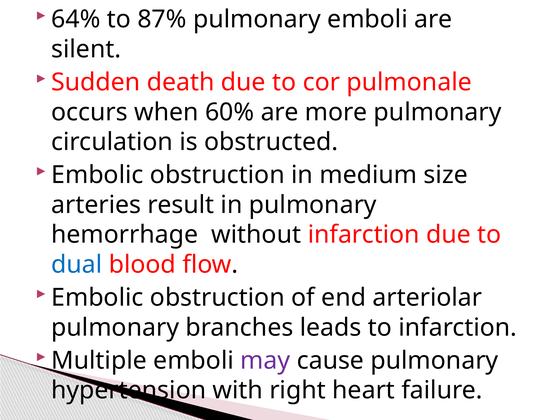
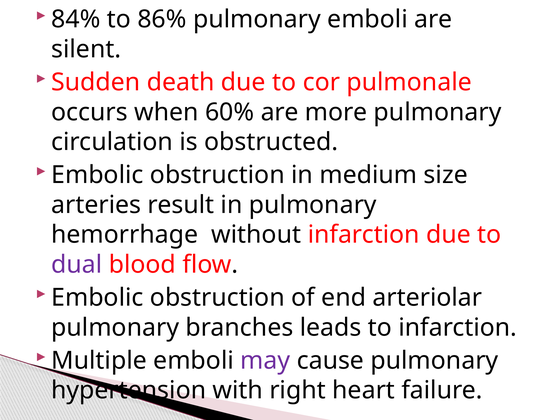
64%: 64% -> 84%
87%: 87% -> 86%
dual colour: blue -> purple
